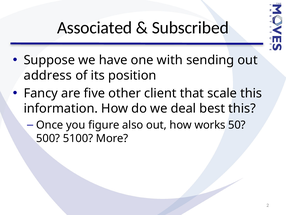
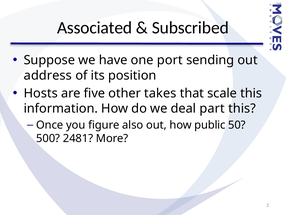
with: with -> port
Fancy: Fancy -> Hosts
client: client -> takes
best: best -> part
works: works -> public
5100: 5100 -> 2481
